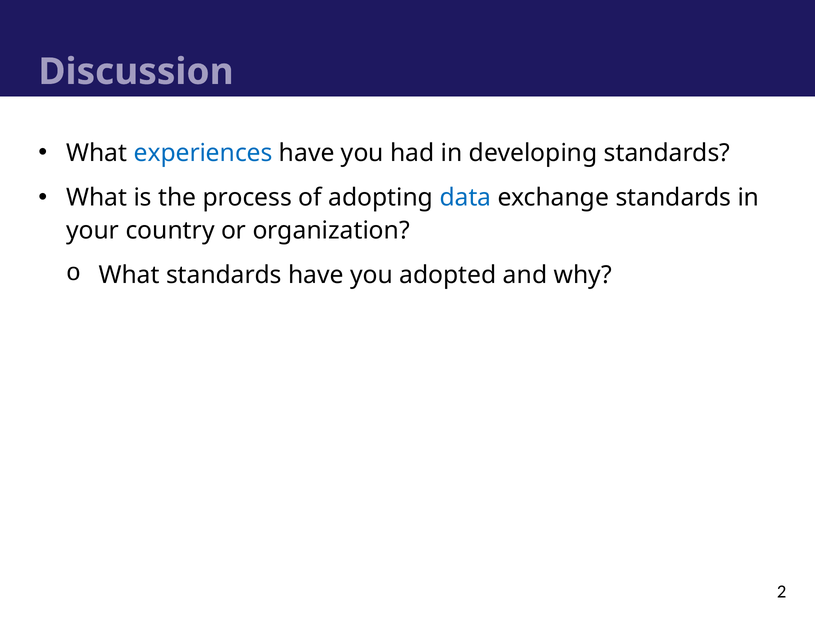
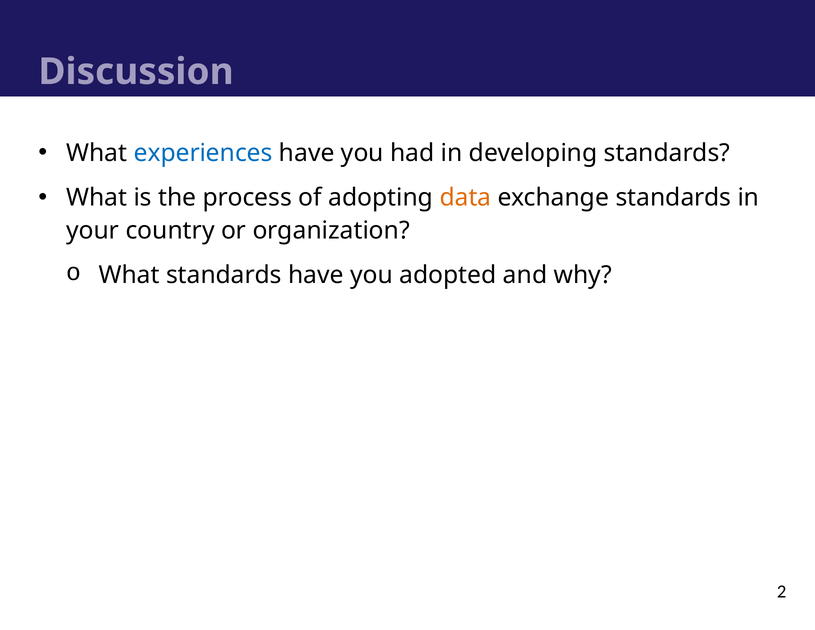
data colour: blue -> orange
